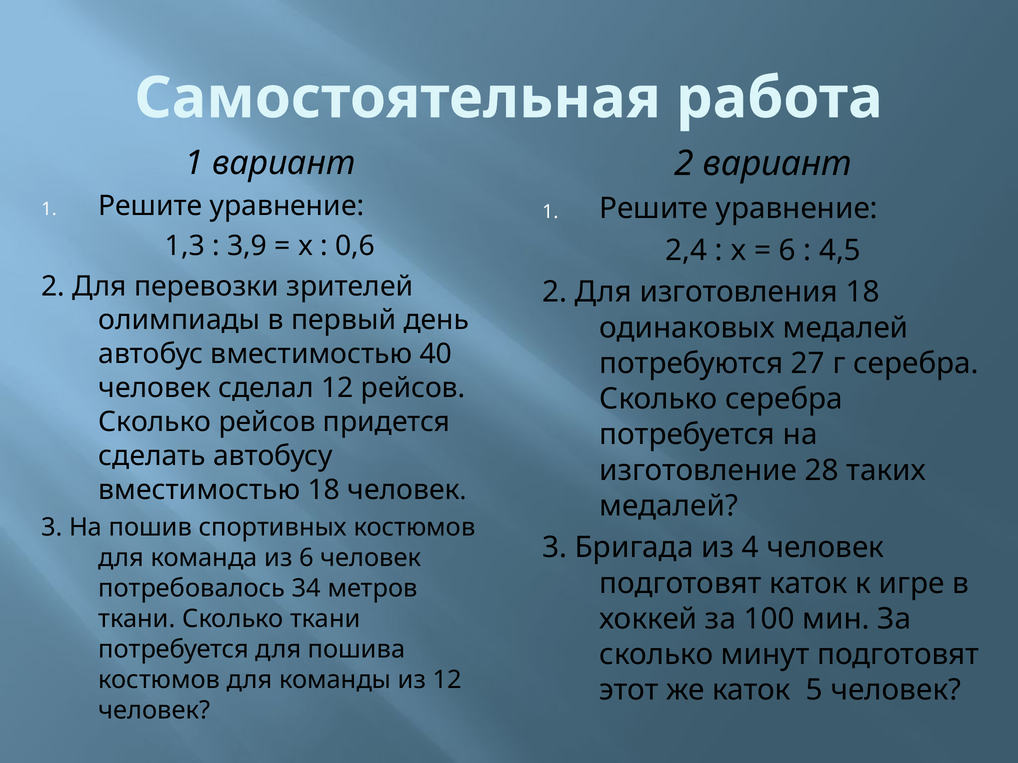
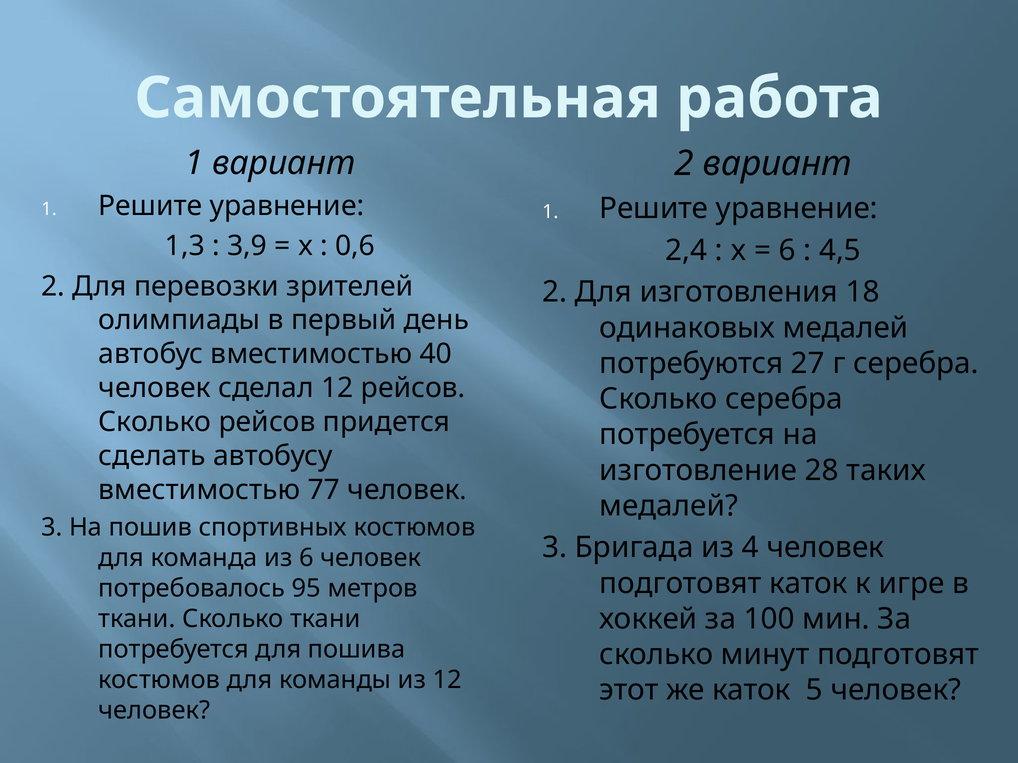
вместимостью 18: 18 -> 77
34: 34 -> 95
